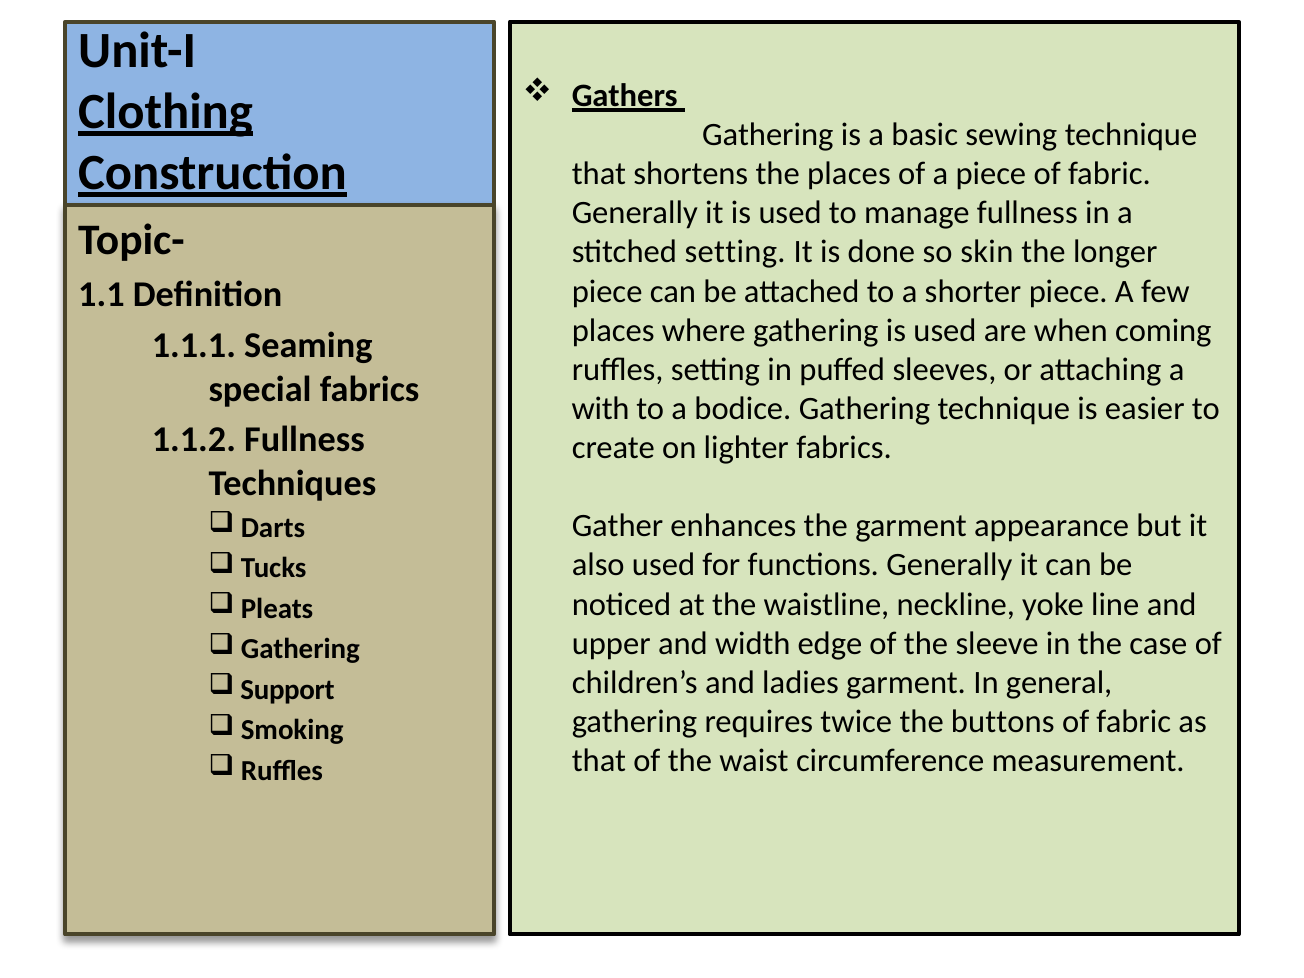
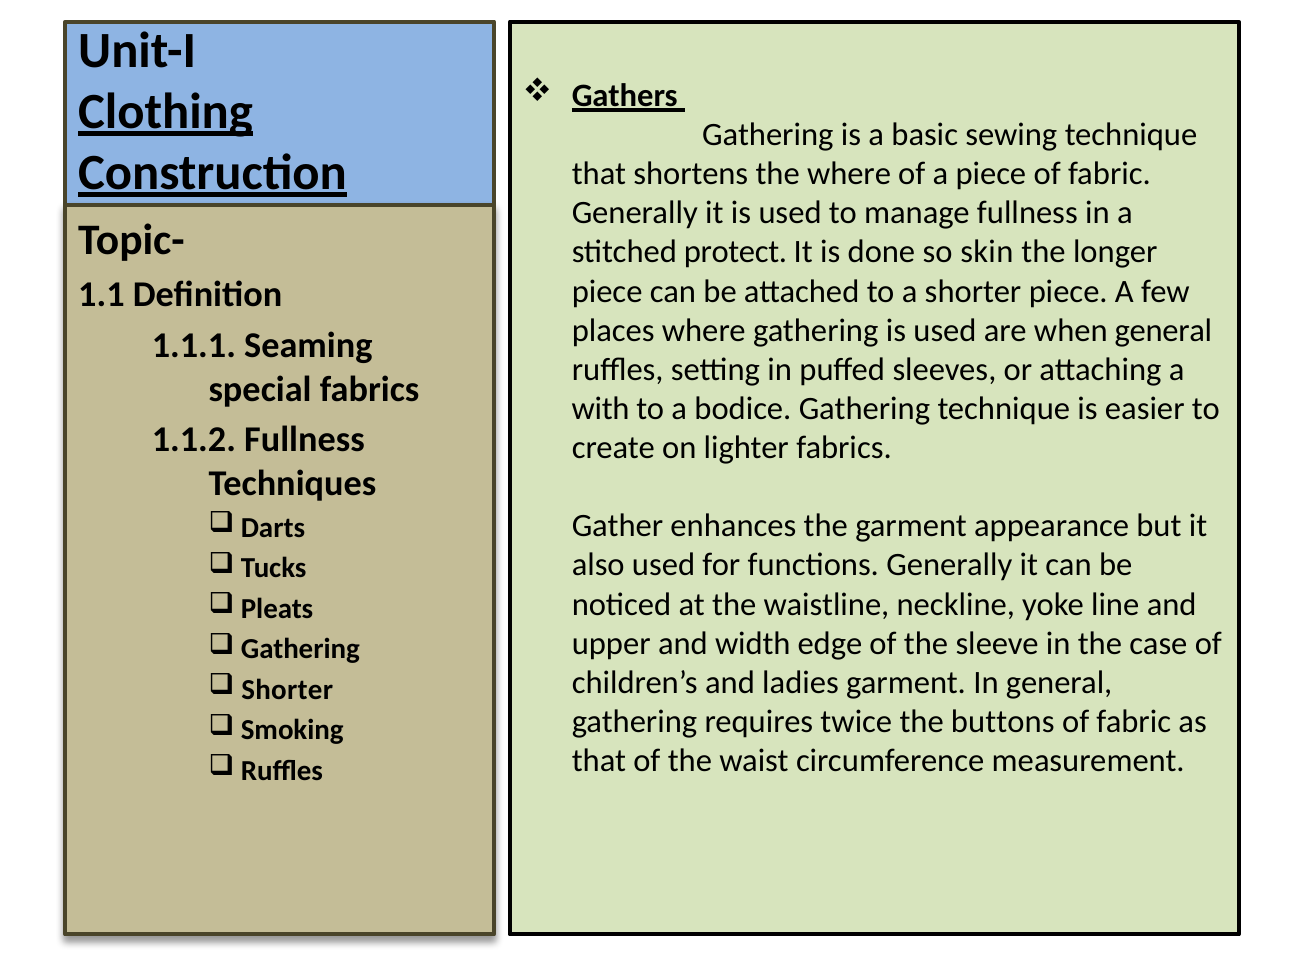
the places: places -> where
stitched setting: setting -> protect
when coming: coming -> general
Support at (288, 690): Support -> Shorter
